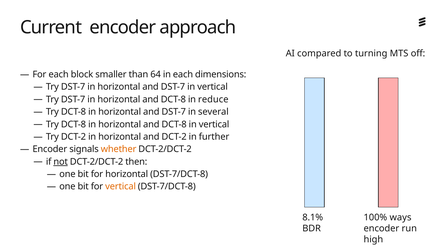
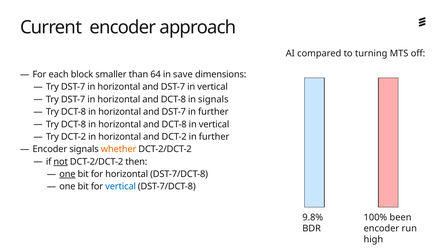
in each: each -> save
in reduce: reduce -> signals
DST-7 in several: several -> further
one at (67, 174) underline: none -> present
vertical at (121, 187) colour: orange -> blue
8.1%: 8.1% -> 9.8%
ways: ways -> been
